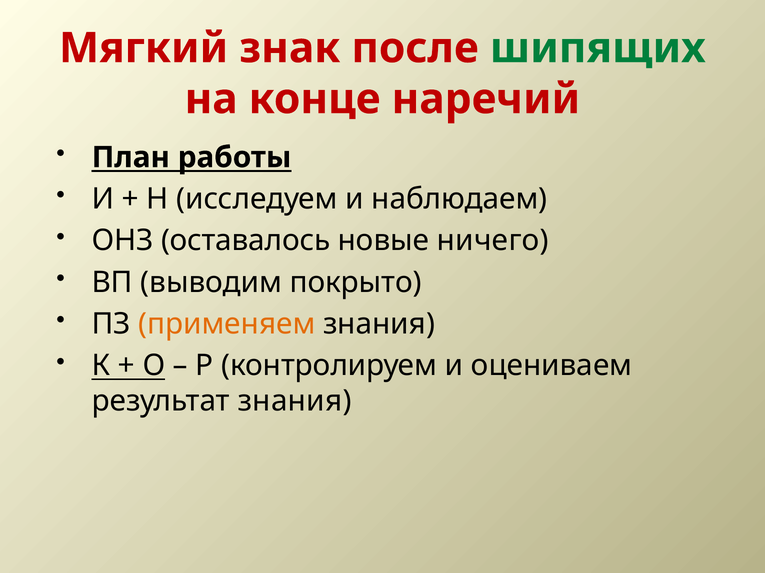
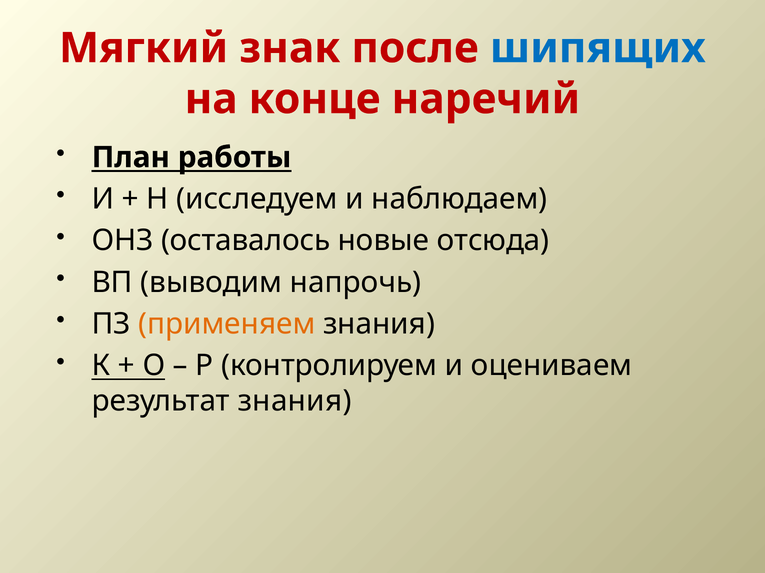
шипящих colour: green -> blue
ничего: ничего -> отсюда
покрыто: покрыто -> напрочь
